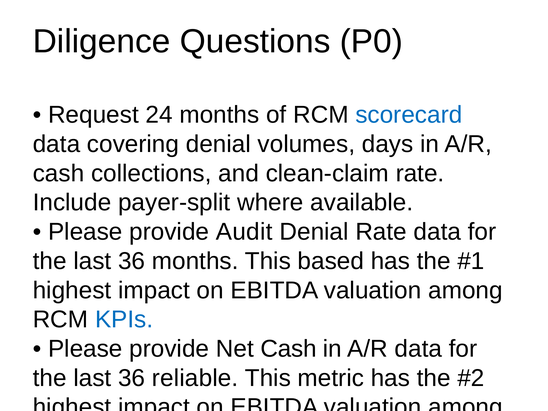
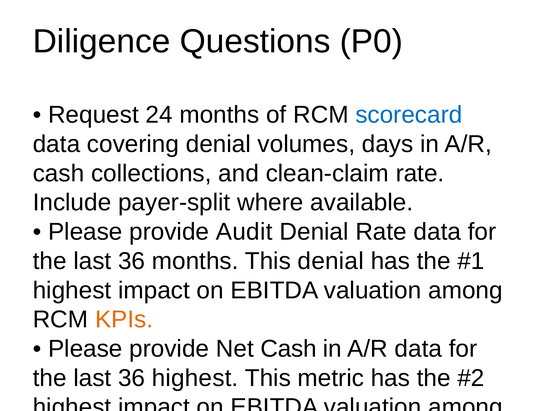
This based: based -> denial
KPIs at (124, 320) colour: blue -> orange
36 reliable: reliable -> highest
